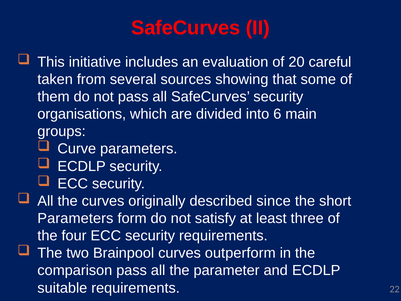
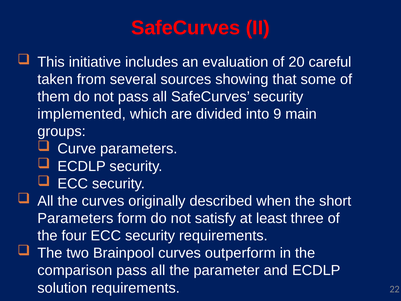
organisations: organisations -> implemented
6: 6 -> 9
since: since -> when
suitable: suitable -> solution
